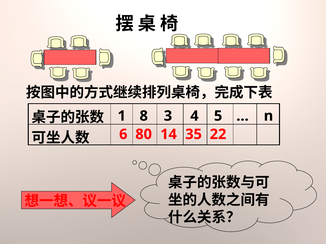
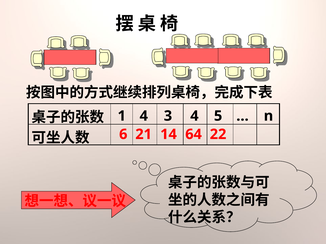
1 8: 8 -> 4
80: 80 -> 21
35: 35 -> 64
